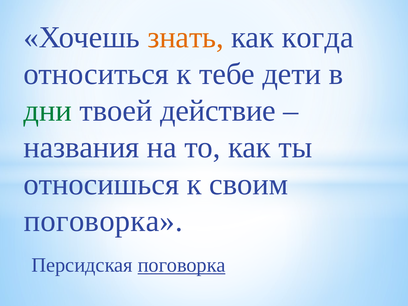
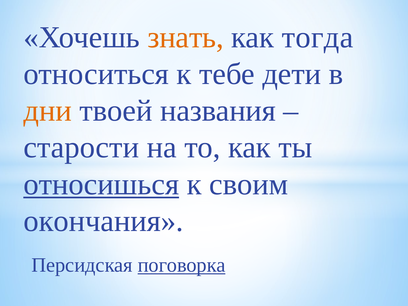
когда: когда -> тогда
дни colour: green -> orange
действие: действие -> названия
названия: названия -> старости
относишься underline: none -> present
поговорка at (103, 221): поговорка -> окончания
